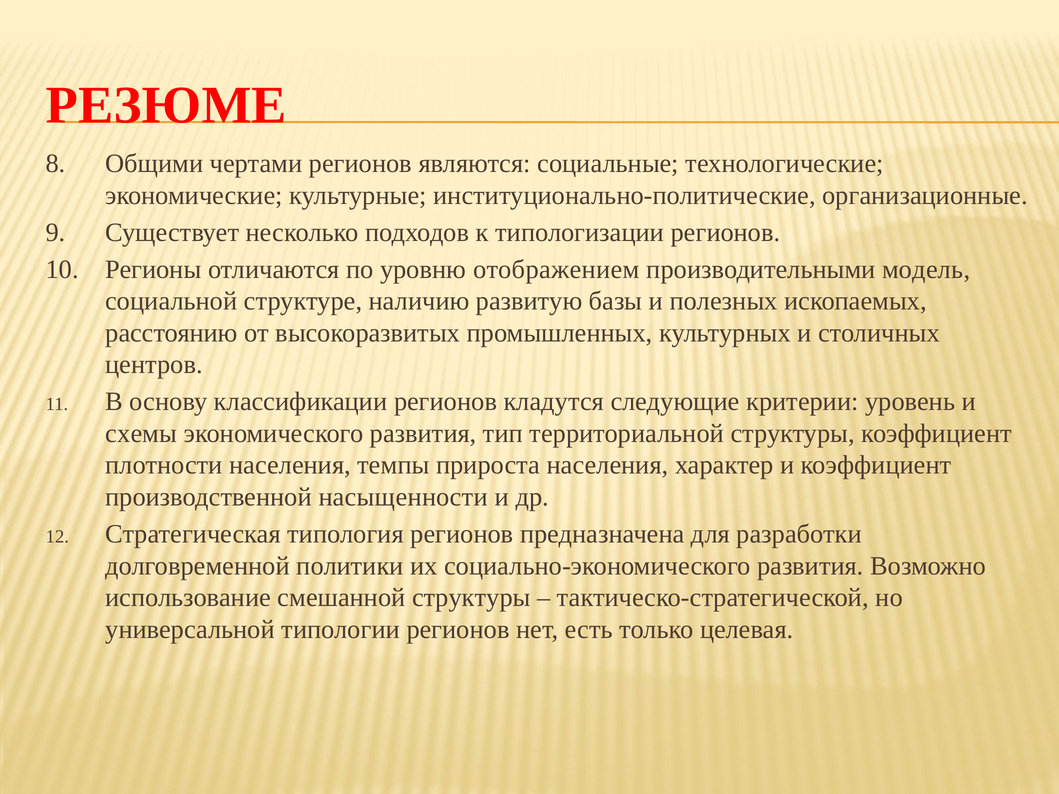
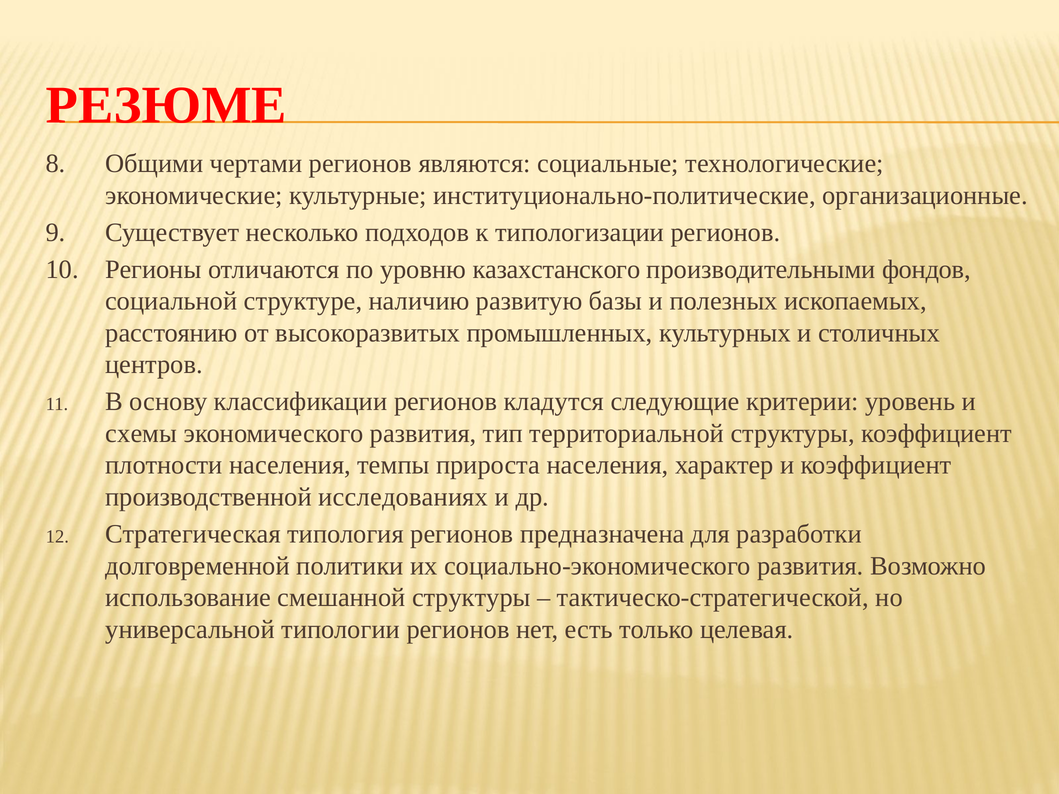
отображением: отображением -> казахстанского
модель: модель -> фондов
насыщенности: насыщенности -> исследованиях
